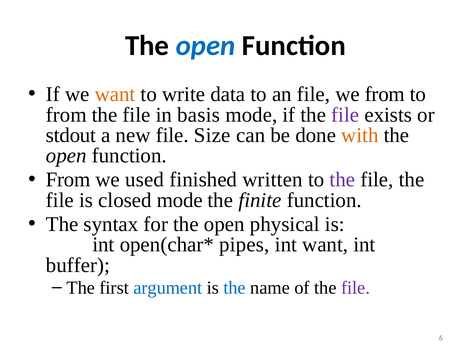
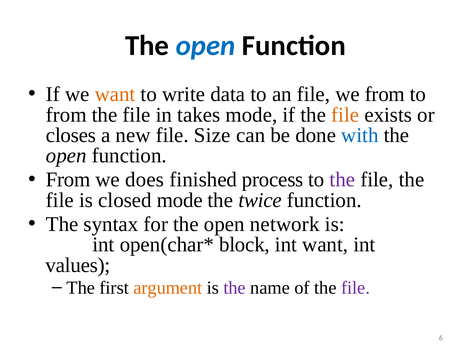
basis: basis -> takes
file at (345, 115) colour: purple -> orange
stdout: stdout -> closes
with colour: orange -> blue
used: used -> does
written: written -> process
finite: finite -> twice
physical: physical -> network
pipes: pipes -> block
buffer: buffer -> values
argument colour: blue -> orange
the at (235, 287) colour: blue -> purple
